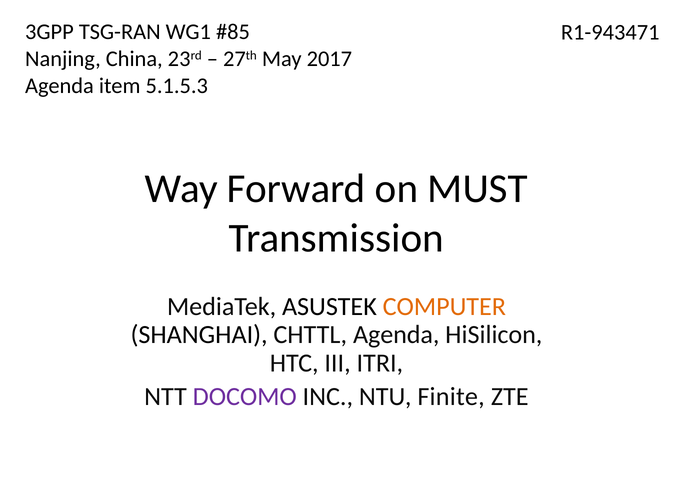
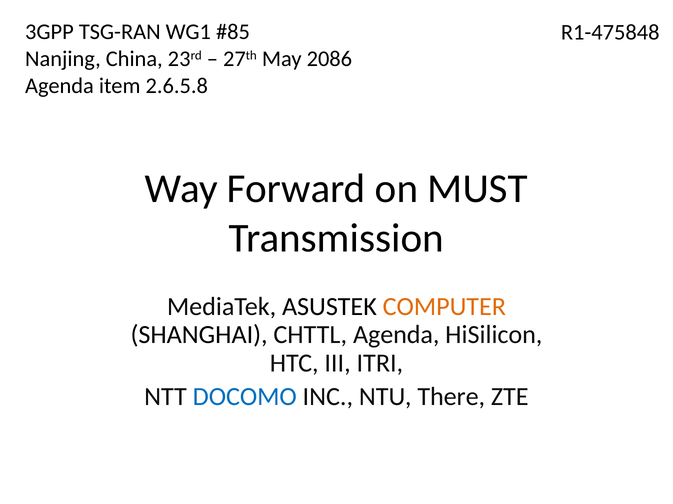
R1-943471: R1-943471 -> R1-475848
2017: 2017 -> 2086
5.1.5.3: 5.1.5.3 -> 2.6.5.8
DOCOMO colour: purple -> blue
Finite: Finite -> There
